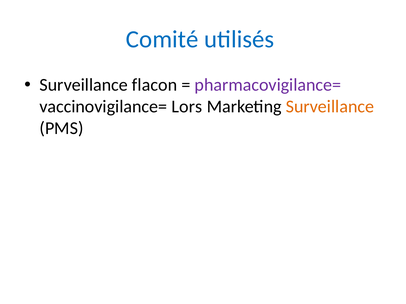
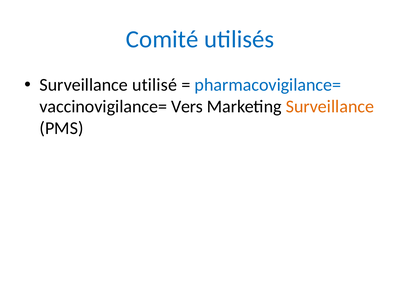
flacon: flacon -> utilisé
pharmacovigilance= colour: purple -> blue
Lors: Lors -> Vers
